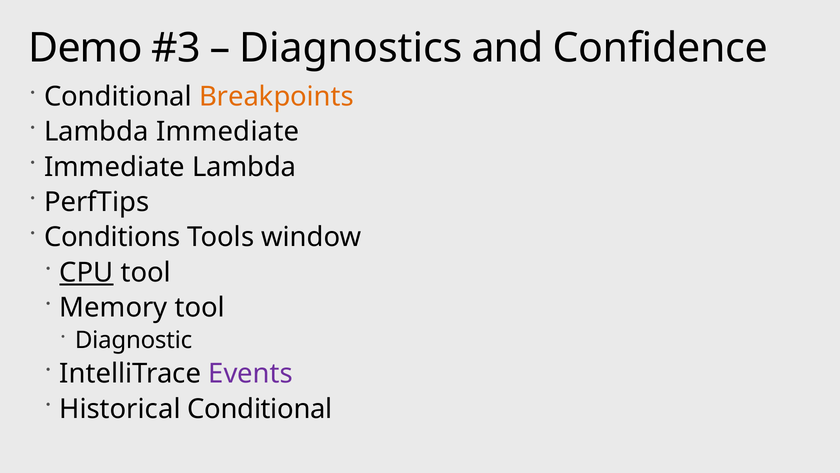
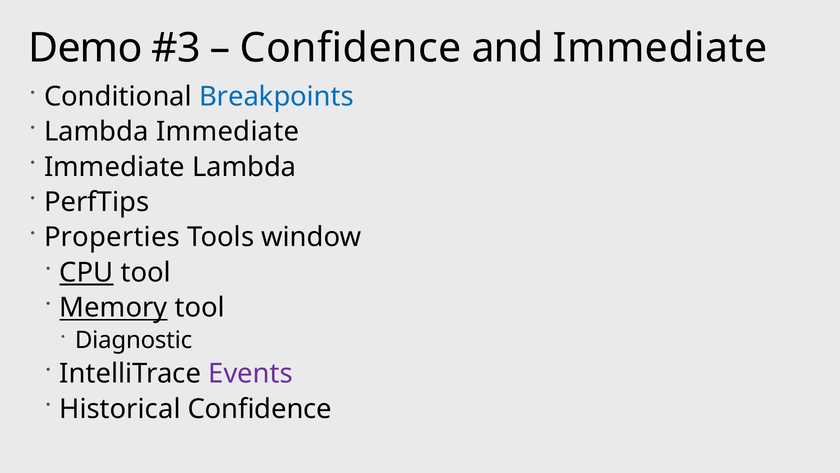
Diagnostics at (351, 48): Diagnostics -> Confidence
and Confidence: Confidence -> Immediate
Breakpoints colour: orange -> blue
Conditions: Conditions -> Properties
Memory underline: none -> present
Historical Conditional: Conditional -> Confidence
